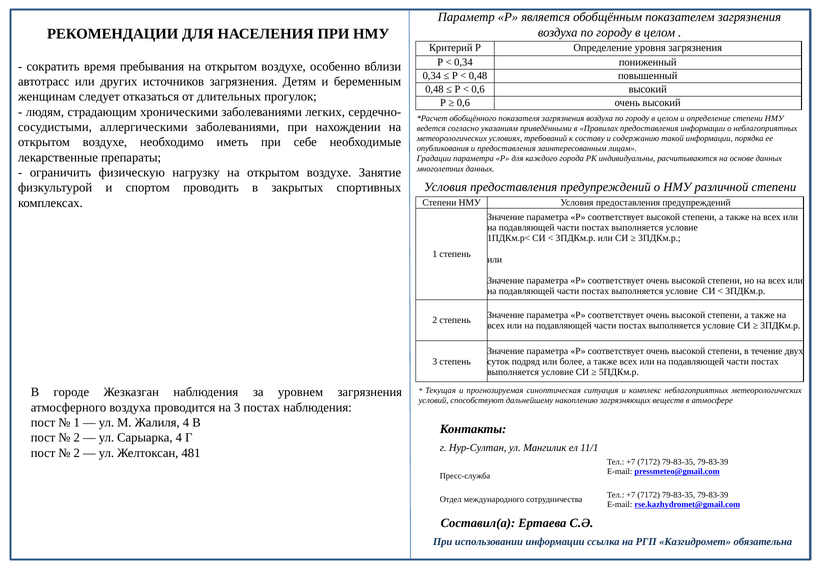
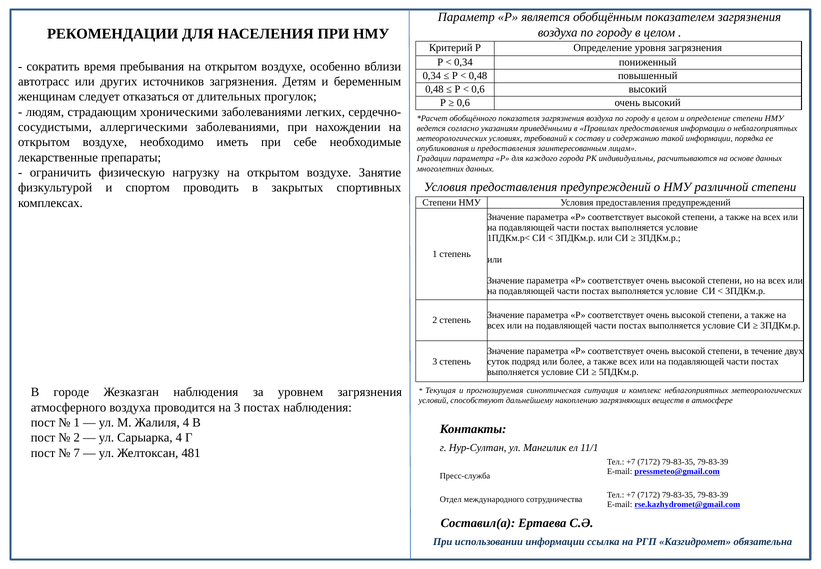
2 at (77, 452): 2 -> 7
